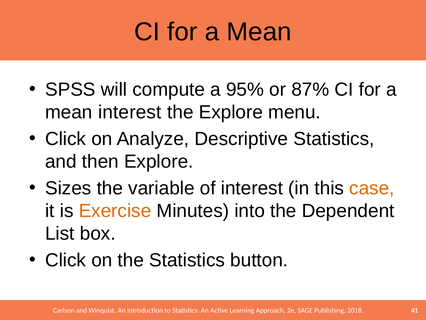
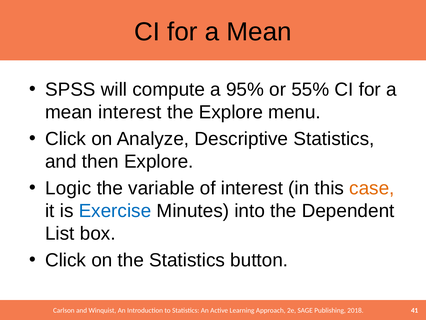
87%: 87% -> 55%
Sizes: Sizes -> Logic
Exercise colour: orange -> blue
